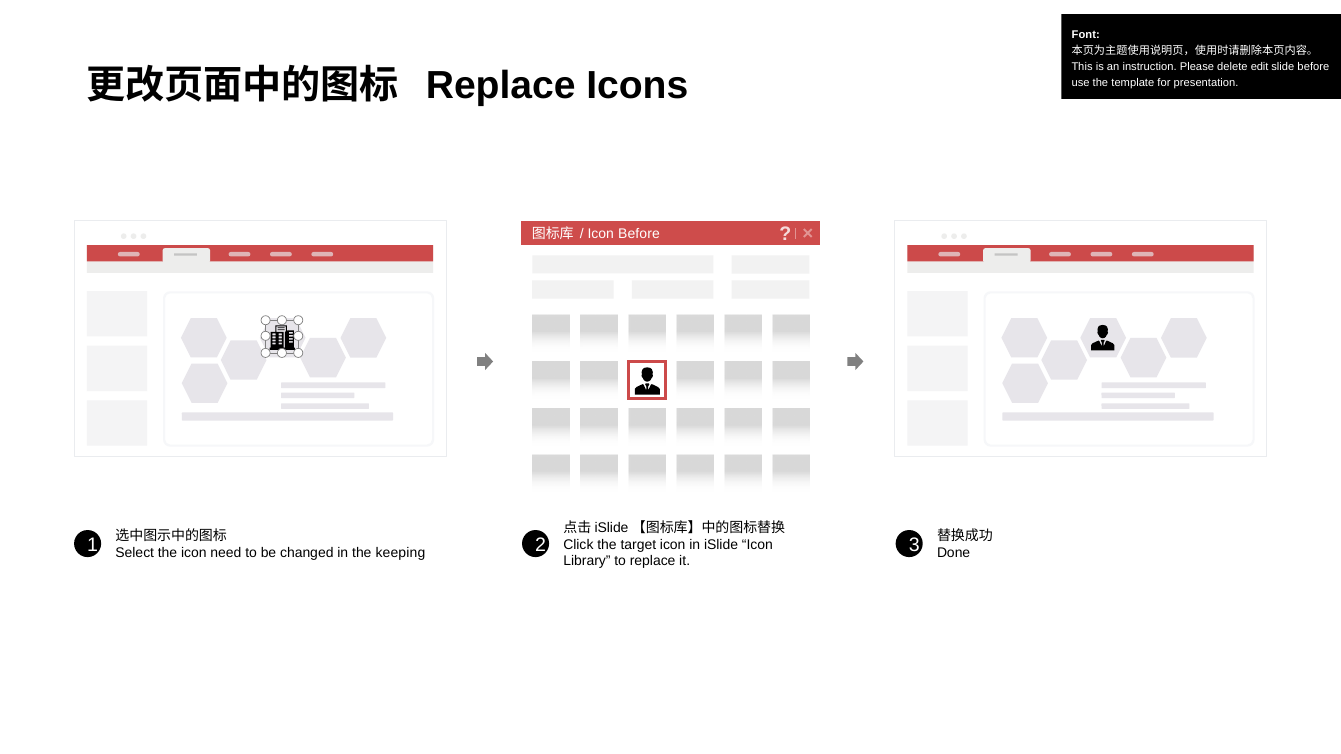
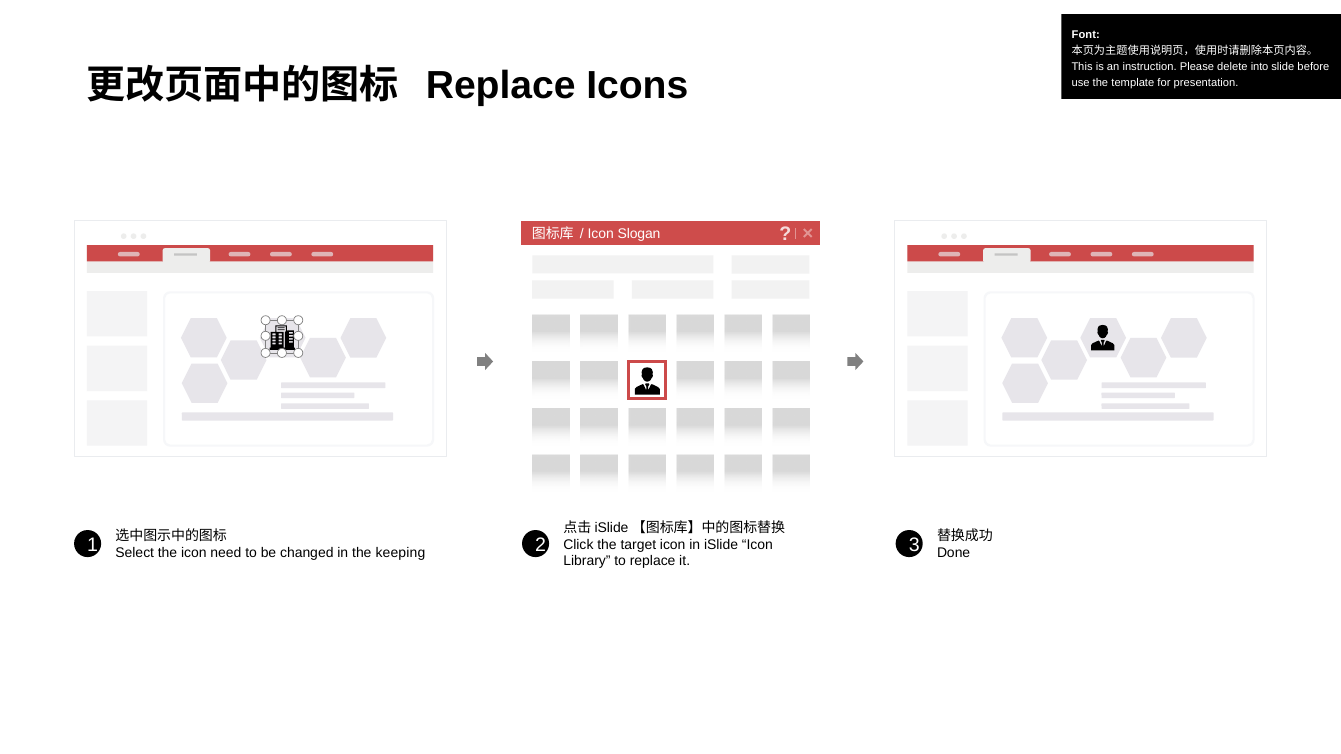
edit: edit -> into
Icon Before: Before -> Slogan
